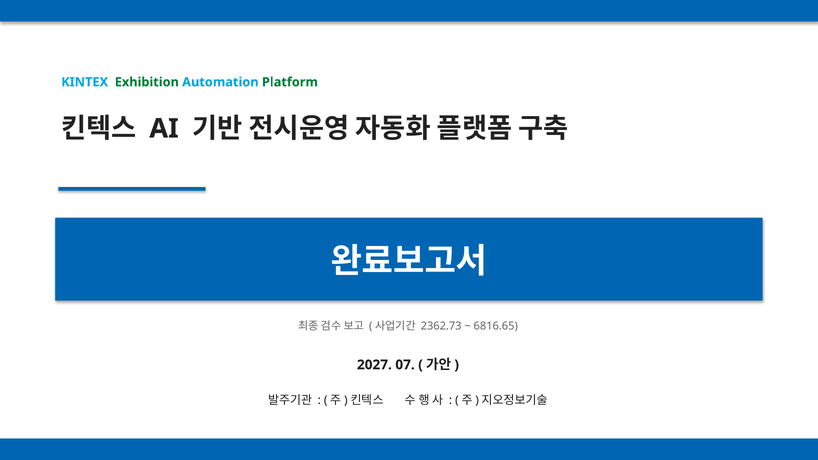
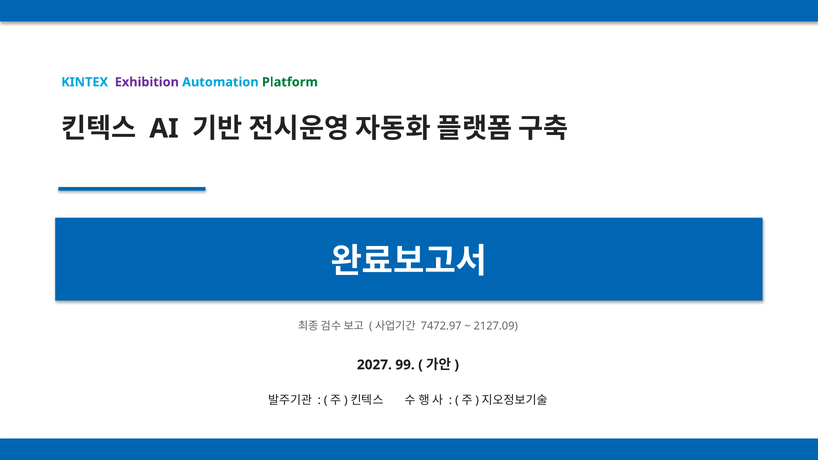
Exhibition colour: green -> purple
2362.73: 2362.73 -> 7472.97
6816.65: 6816.65 -> 2127.09
07: 07 -> 99
